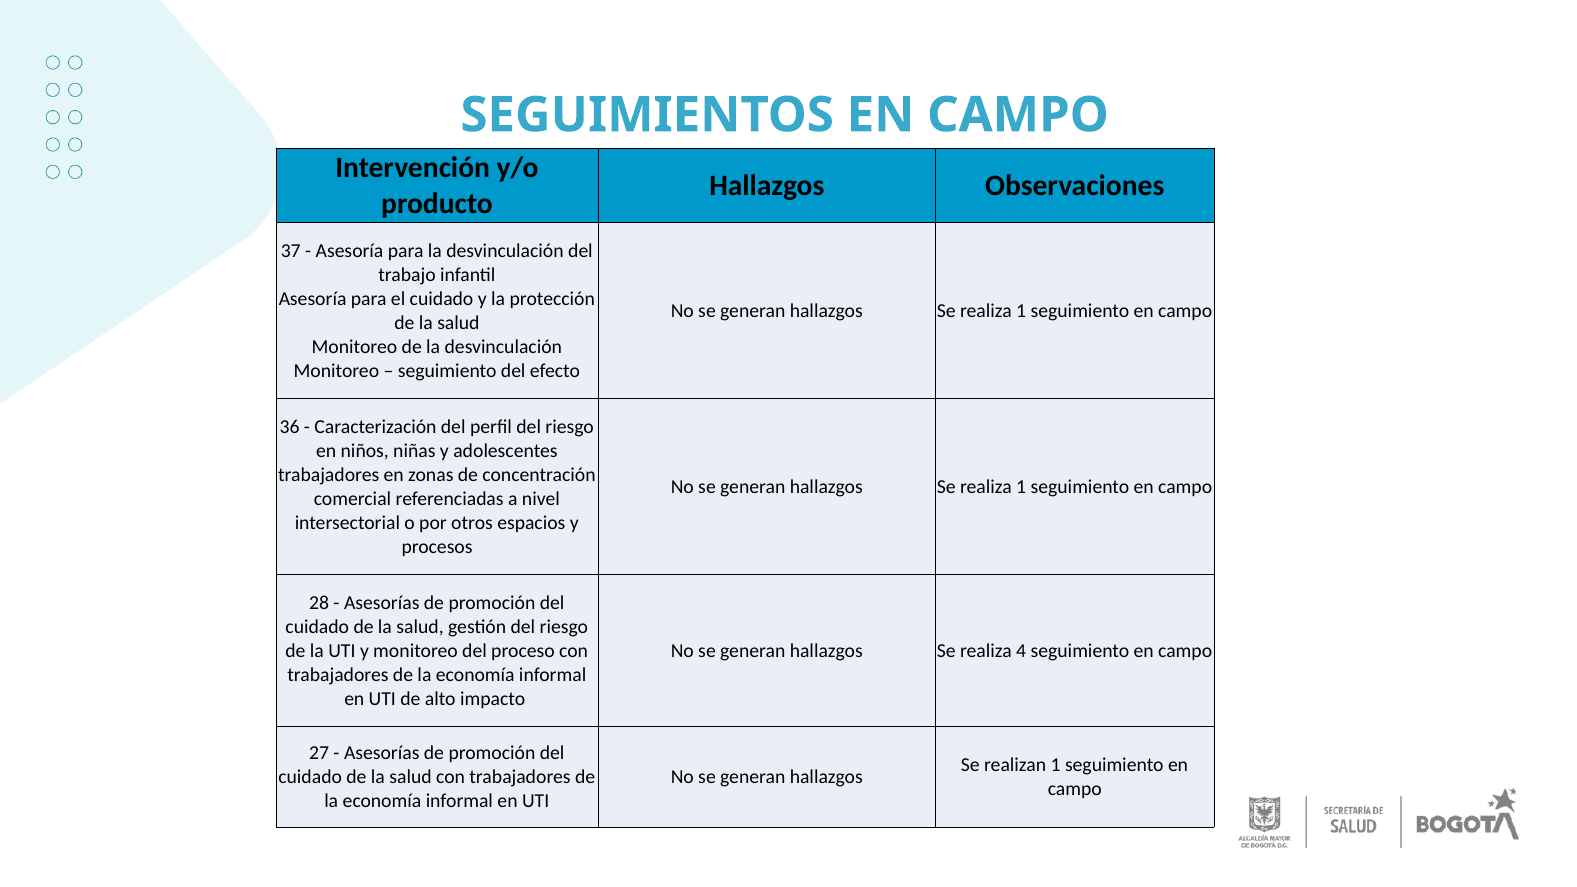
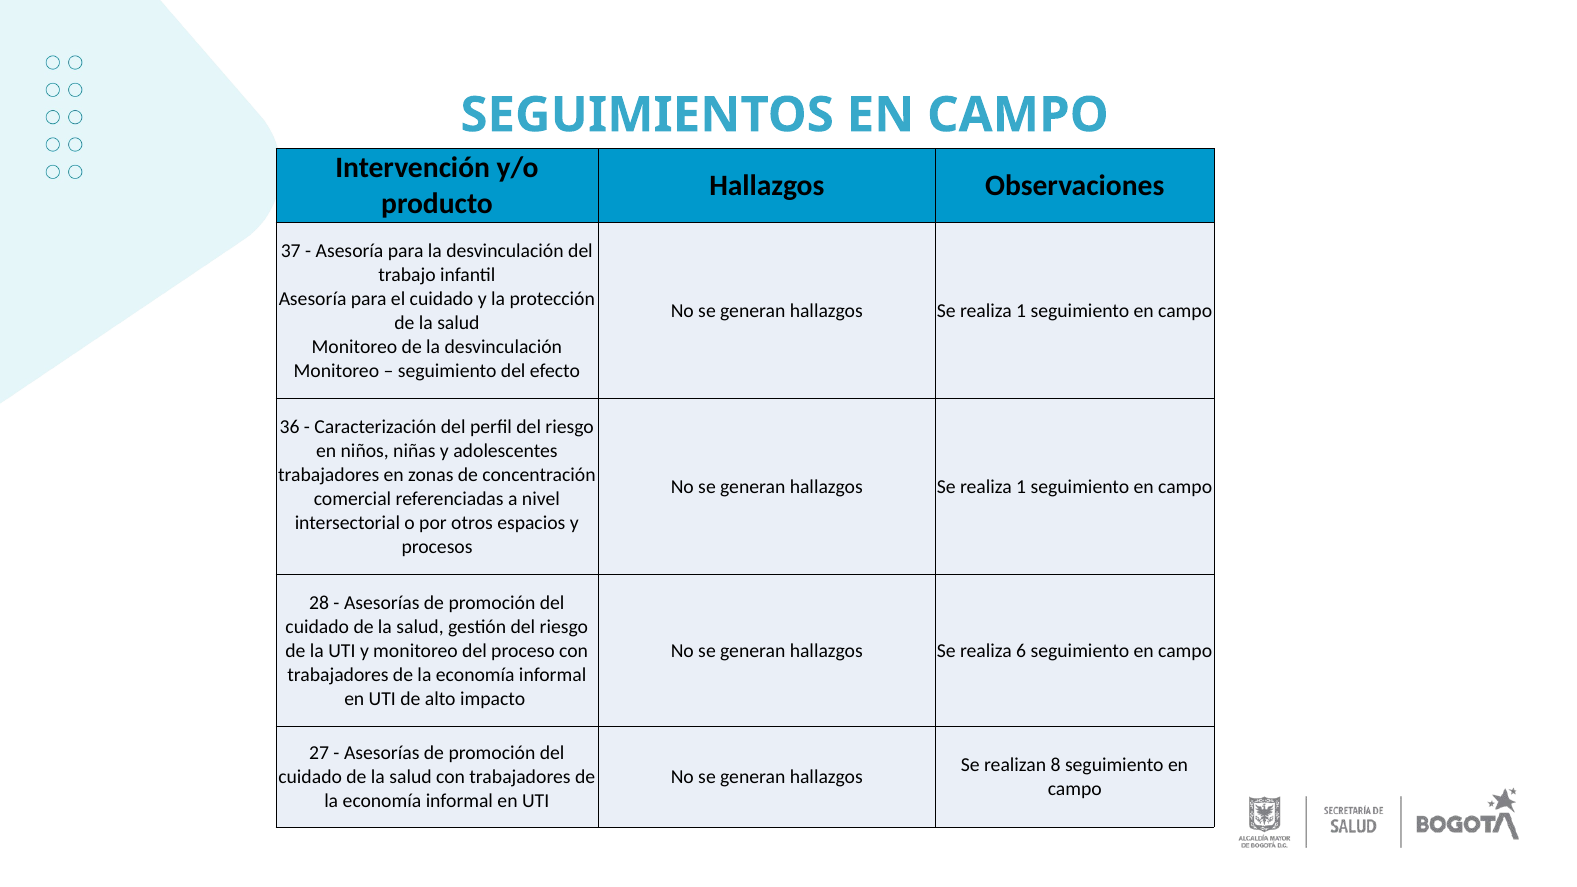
4: 4 -> 6
realizan 1: 1 -> 8
